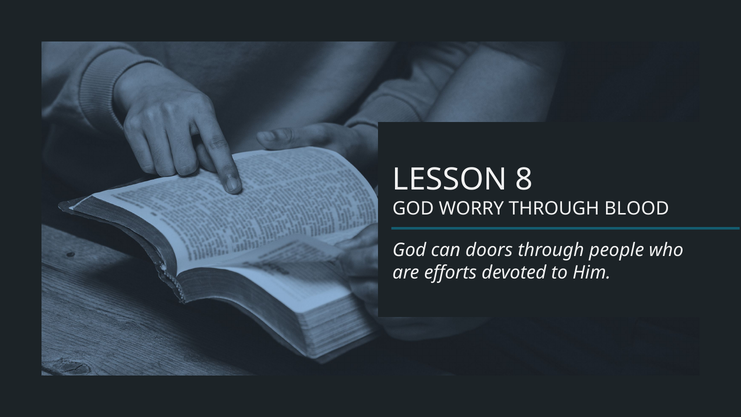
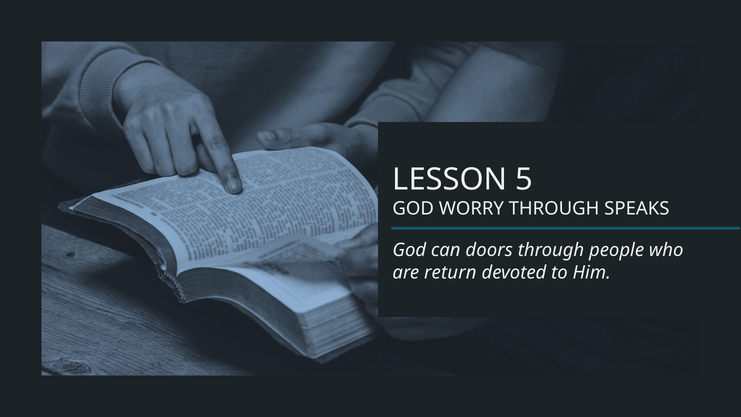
8: 8 -> 5
BLOOD: BLOOD -> SPEAKS
efforts: efforts -> return
